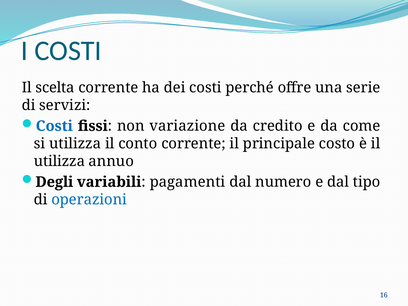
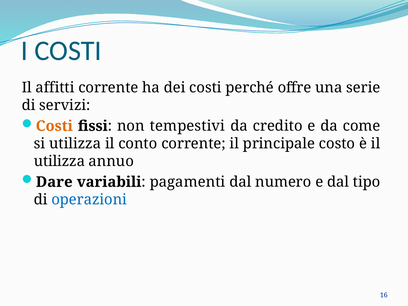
scelta: scelta -> affitti
Costi at (54, 126) colour: blue -> orange
variazione: variazione -> tempestivi
Degli: Degli -> Dare
